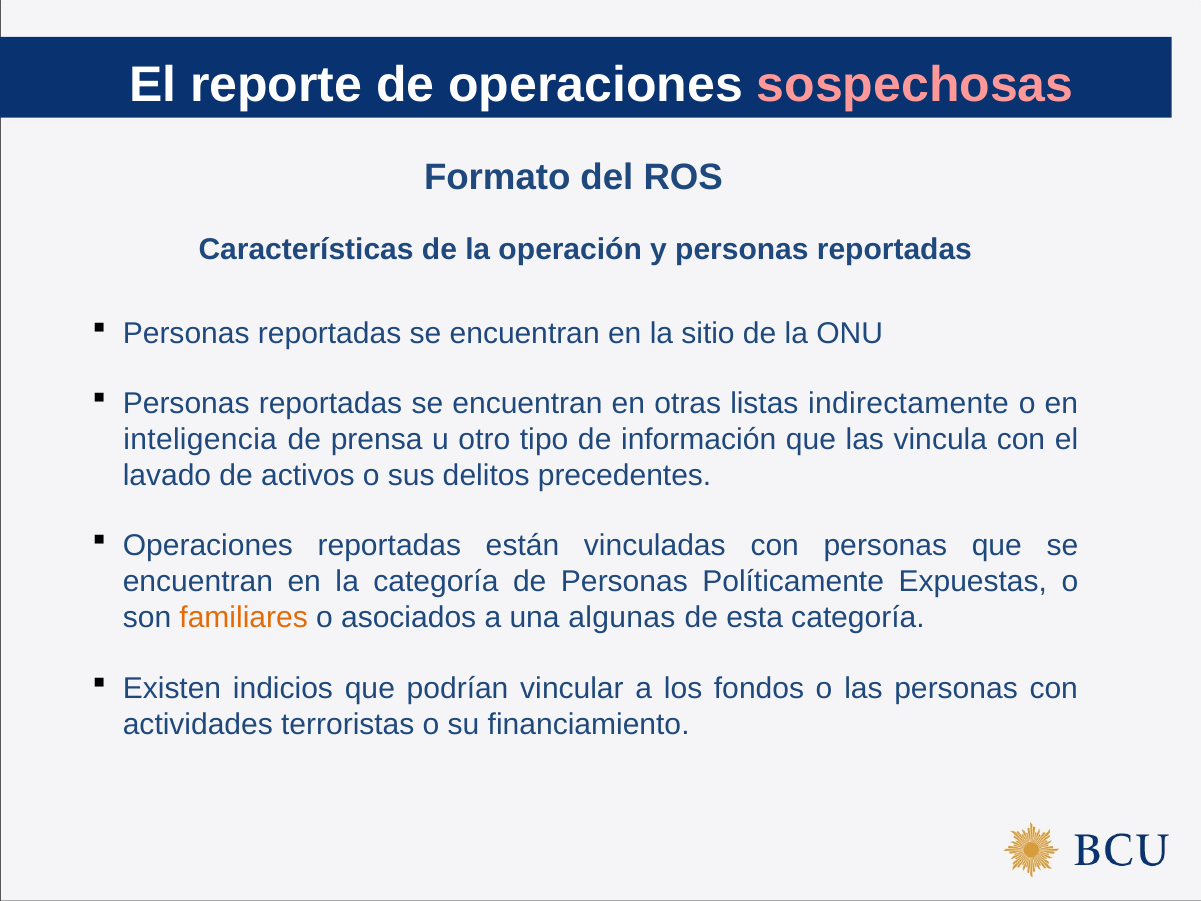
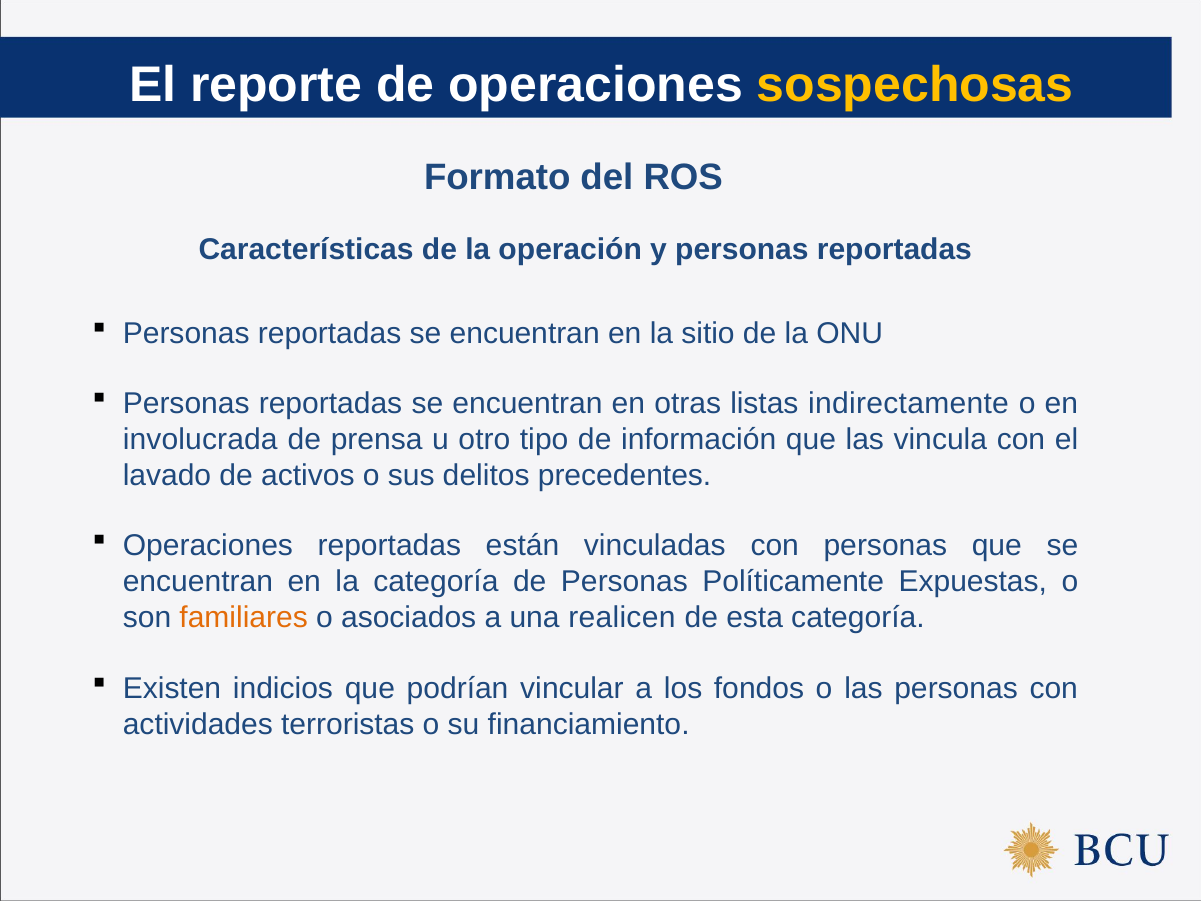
sospechosas colour: pink -> yellow
inteligencia: inteligencia -> involucrada
algunas: algunas -> realicen
